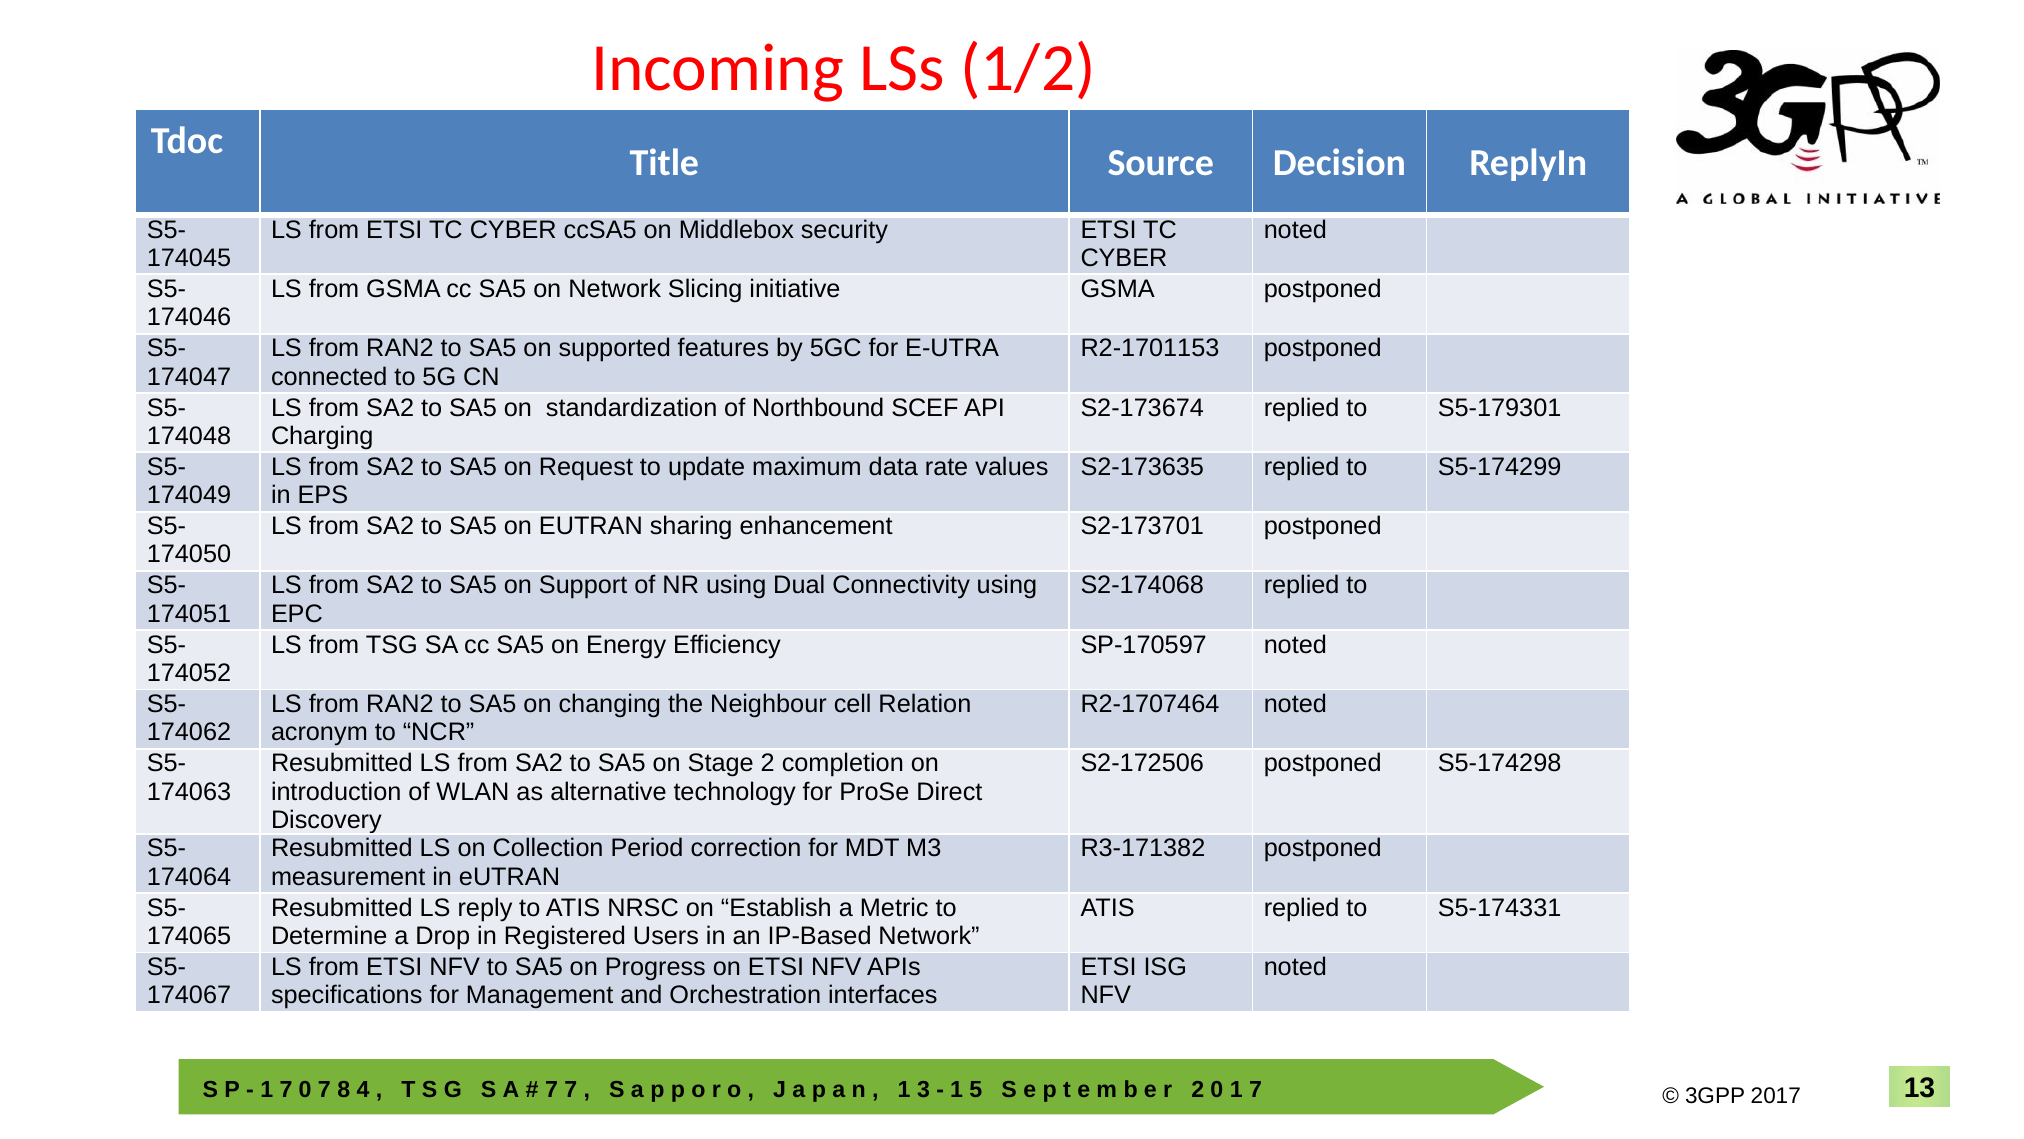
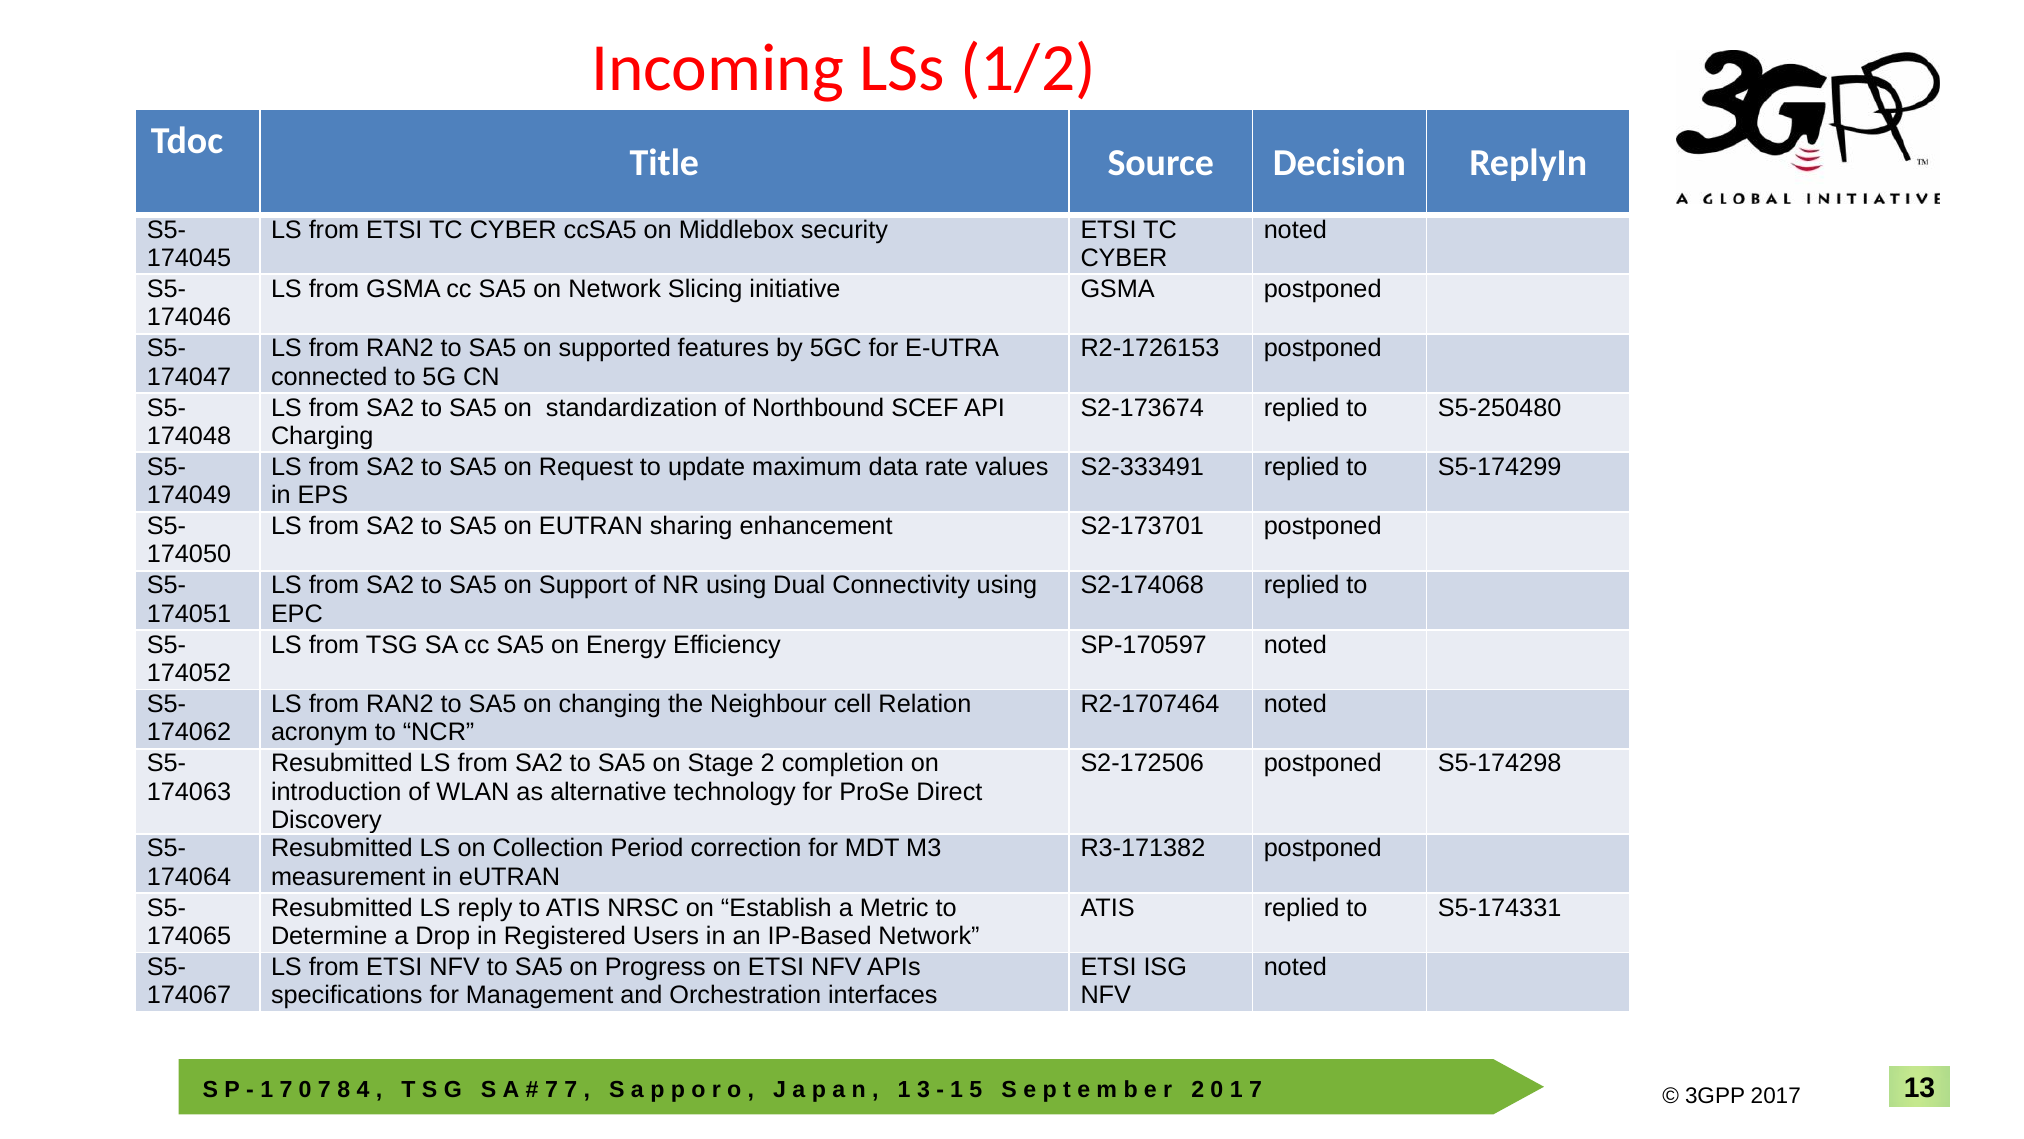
R2-1701153: R2-1701153 -> R2-1726153
S5-179301: S5-179301 -> S5-250480
S2-173635: S2-173635 -> S2-333491
